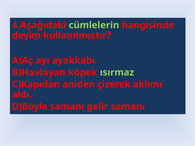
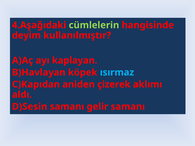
ayakkabı: ayakkabı -> kaplayan
ısırmaz colour: light green -> light blue
D)Böyle: D)Böyle -> D)Sesin
